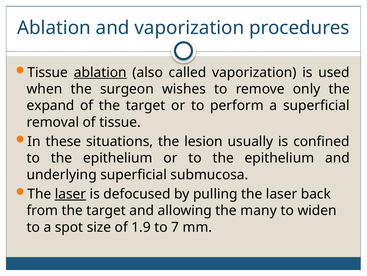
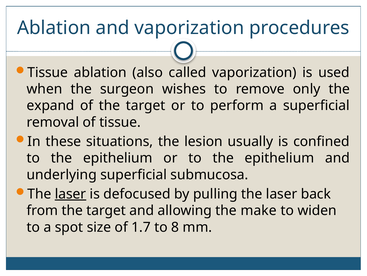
ablation at (100, 72) underline: present -> none
many: many -> make
1.9: 1.9 -> 1.7
7: 7 -> 8
